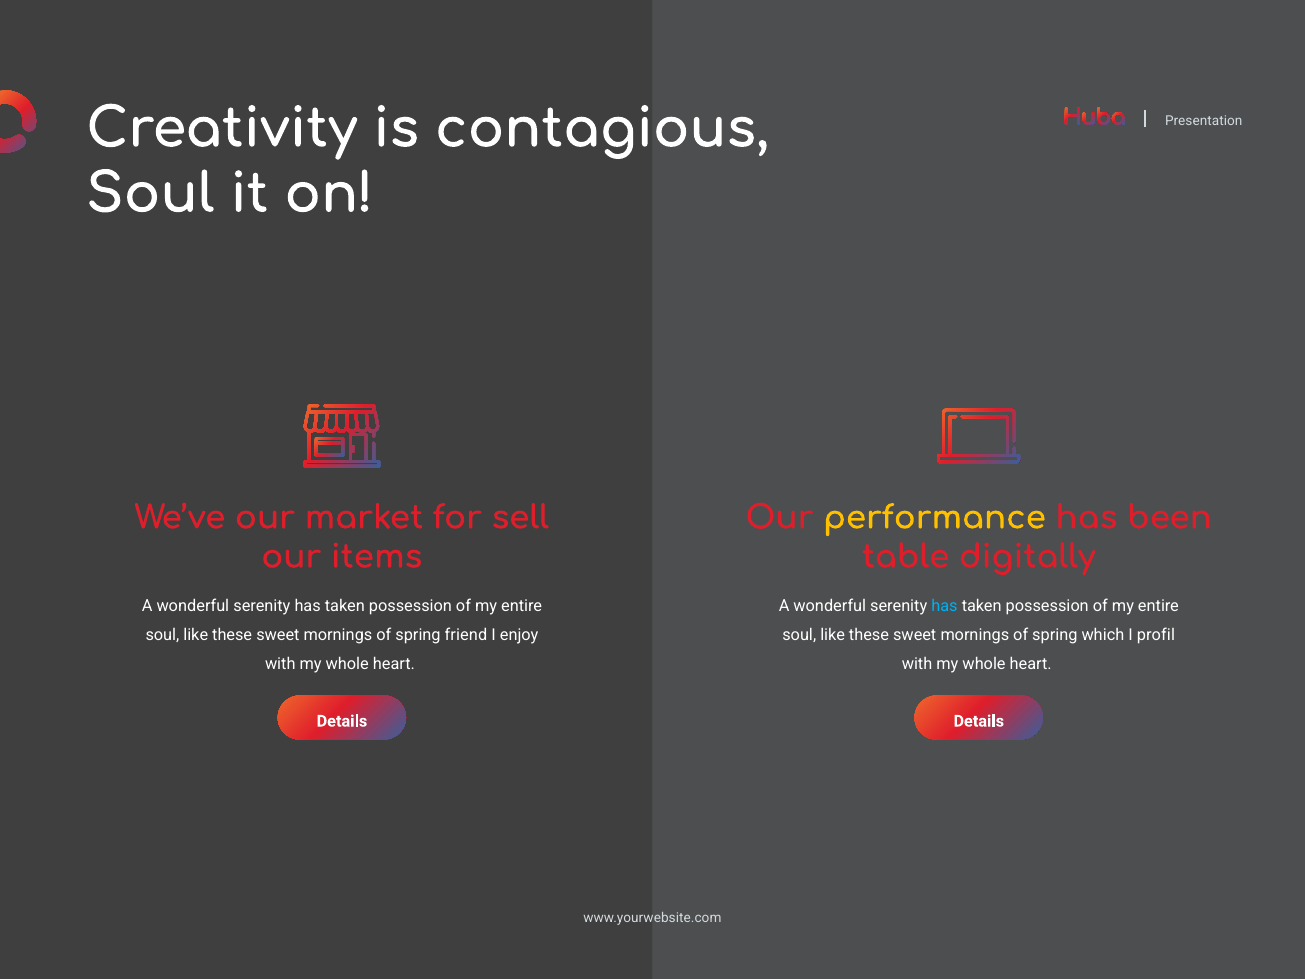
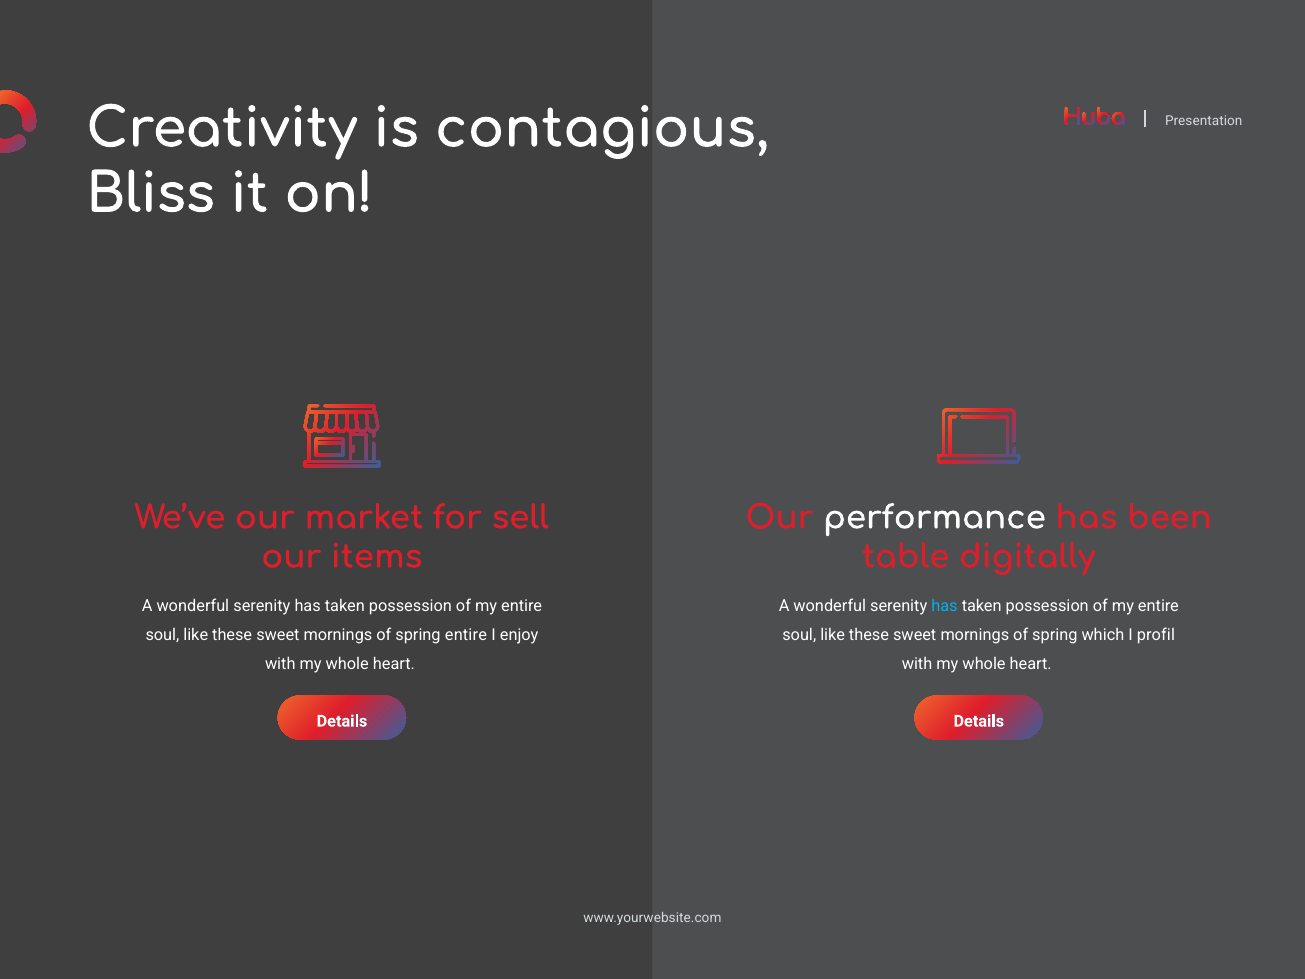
Soul at (150, 194): Soul -> Bliss
performance colour: yellow -> white
friend at (466, 635): friend -> entire
